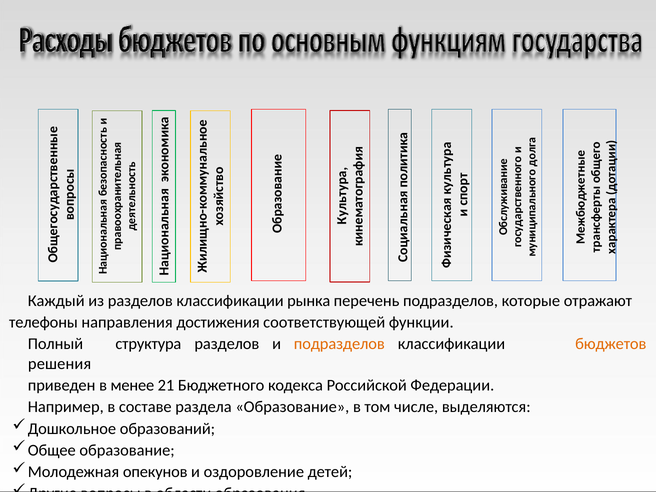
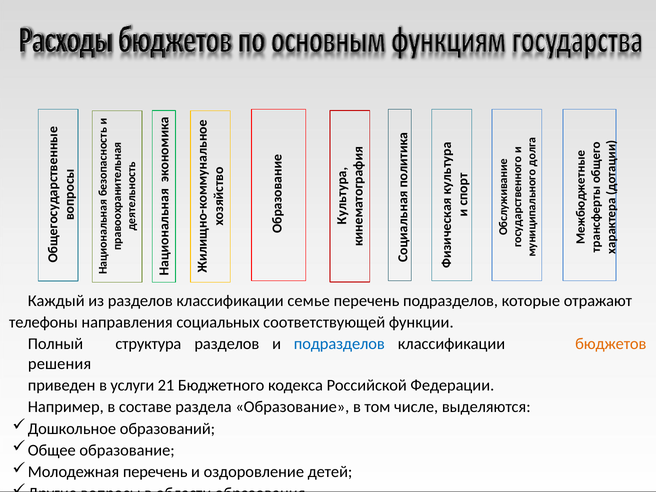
рынка: рынка -> семье
достижения: достижения -> социальных
подразделов at (339, 344) colour: orange -> blue
менее: менее -> услуги
Молодежная опекунов: опекунов -> перечень
